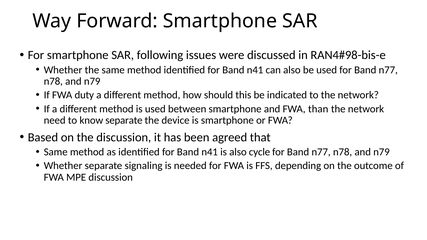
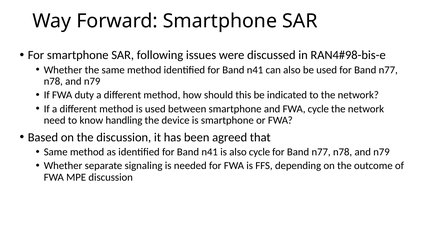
FWA than: than -> cycle
know separate: separate -> handling
